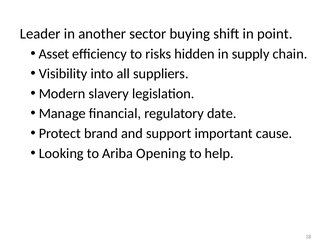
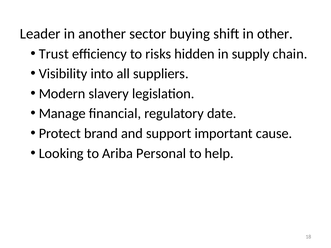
point: point -> other
Asset: Asset -> Trust
Opening: Opening -> Personal
